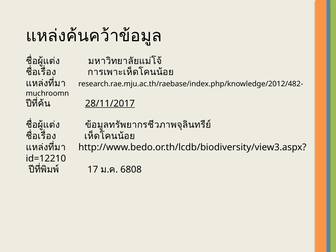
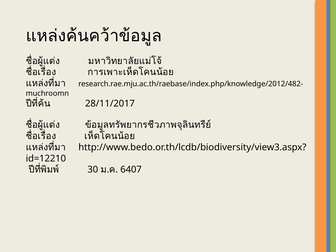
28/11/2017 underline: present -> none
17: 17 -> 30
6808: 6808 -> 6407
